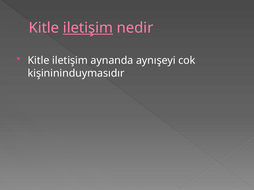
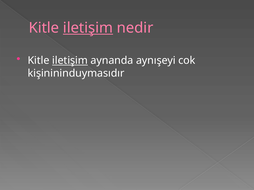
iletişim at (70, 61) underline: none -> present
